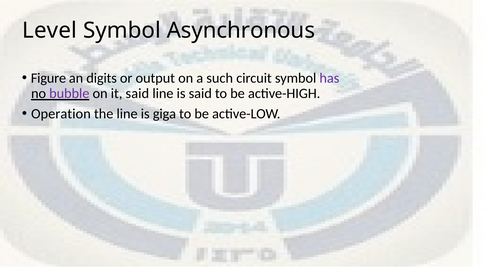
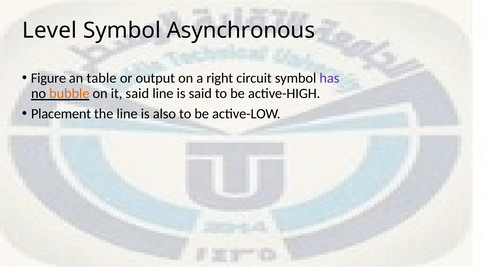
digits: digits -> table
such: such -> right
bubble colour: purple -> orange
Operation: Operation -> Placement
giga: giga -> also
